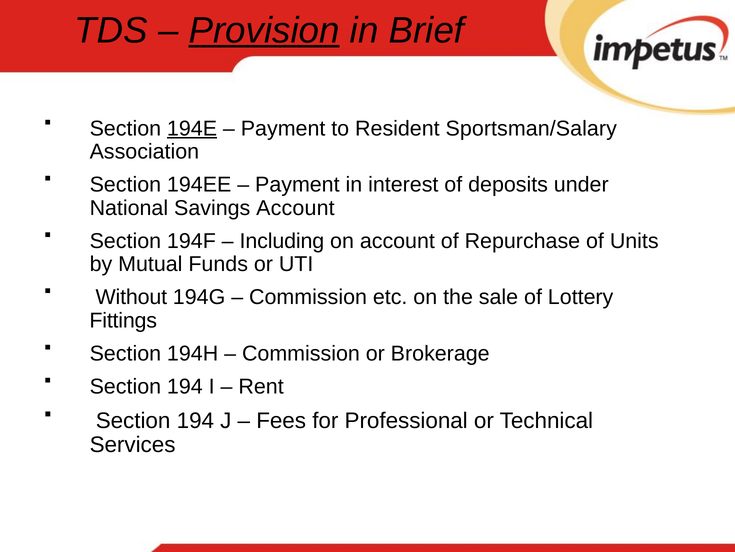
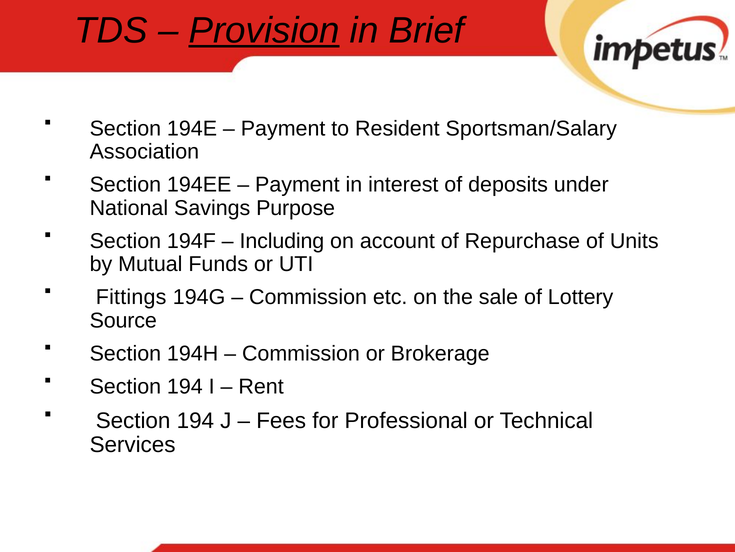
194E underline: present -> none
Savings Account: Account -> Purpose
Without: Without -> Fittings
Fittings: Fittings -> Source
